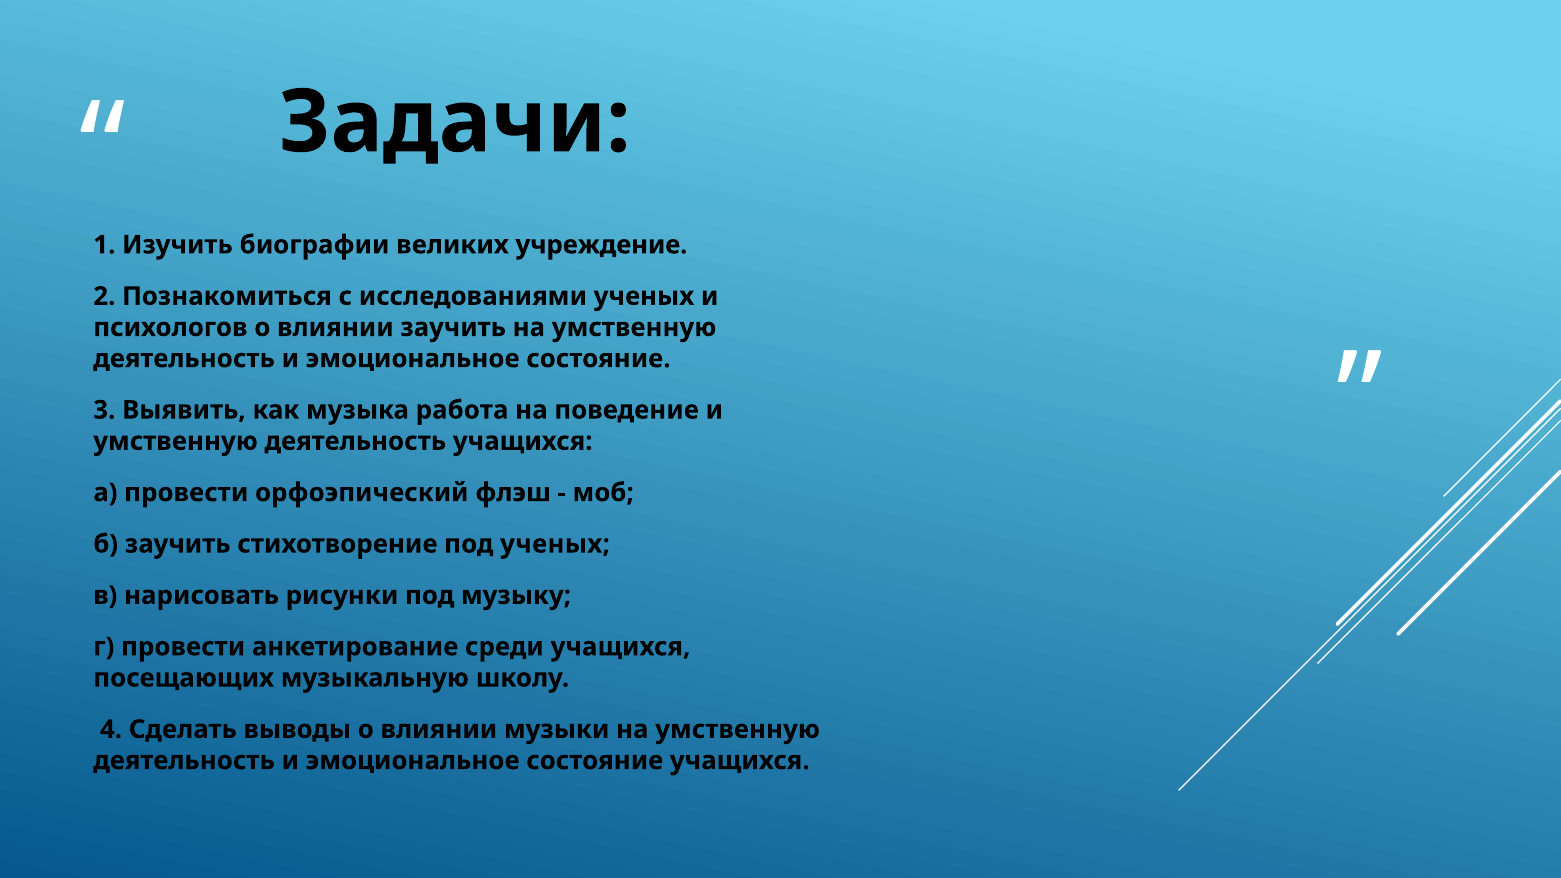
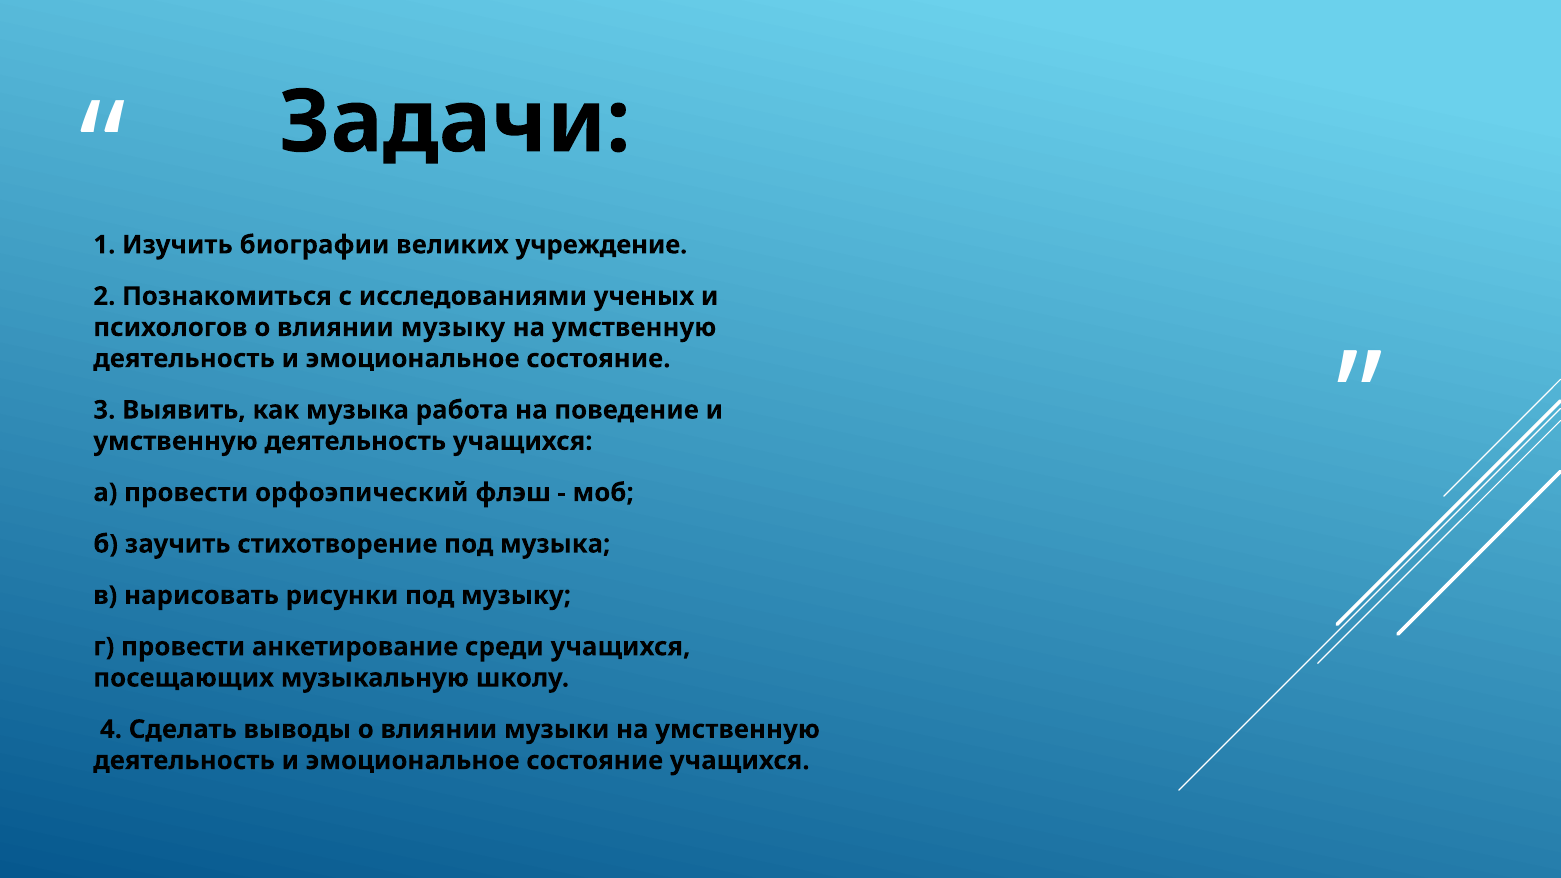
влиянии заучить: заучить -> музыку
под ученых: ученых -> музыка
